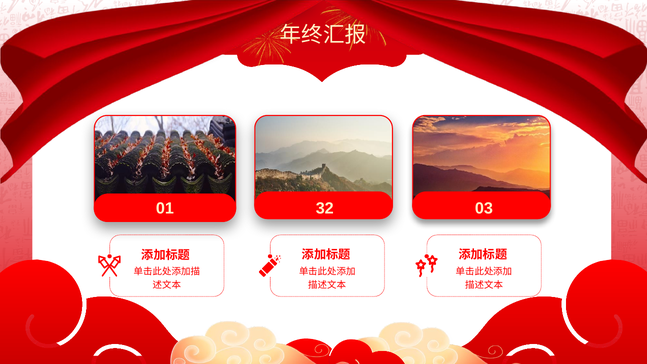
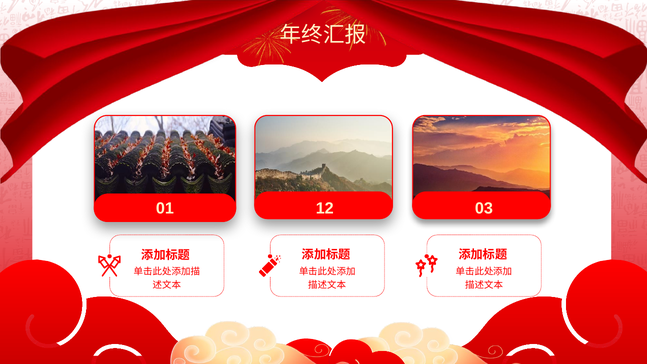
32: 32 -> 12
